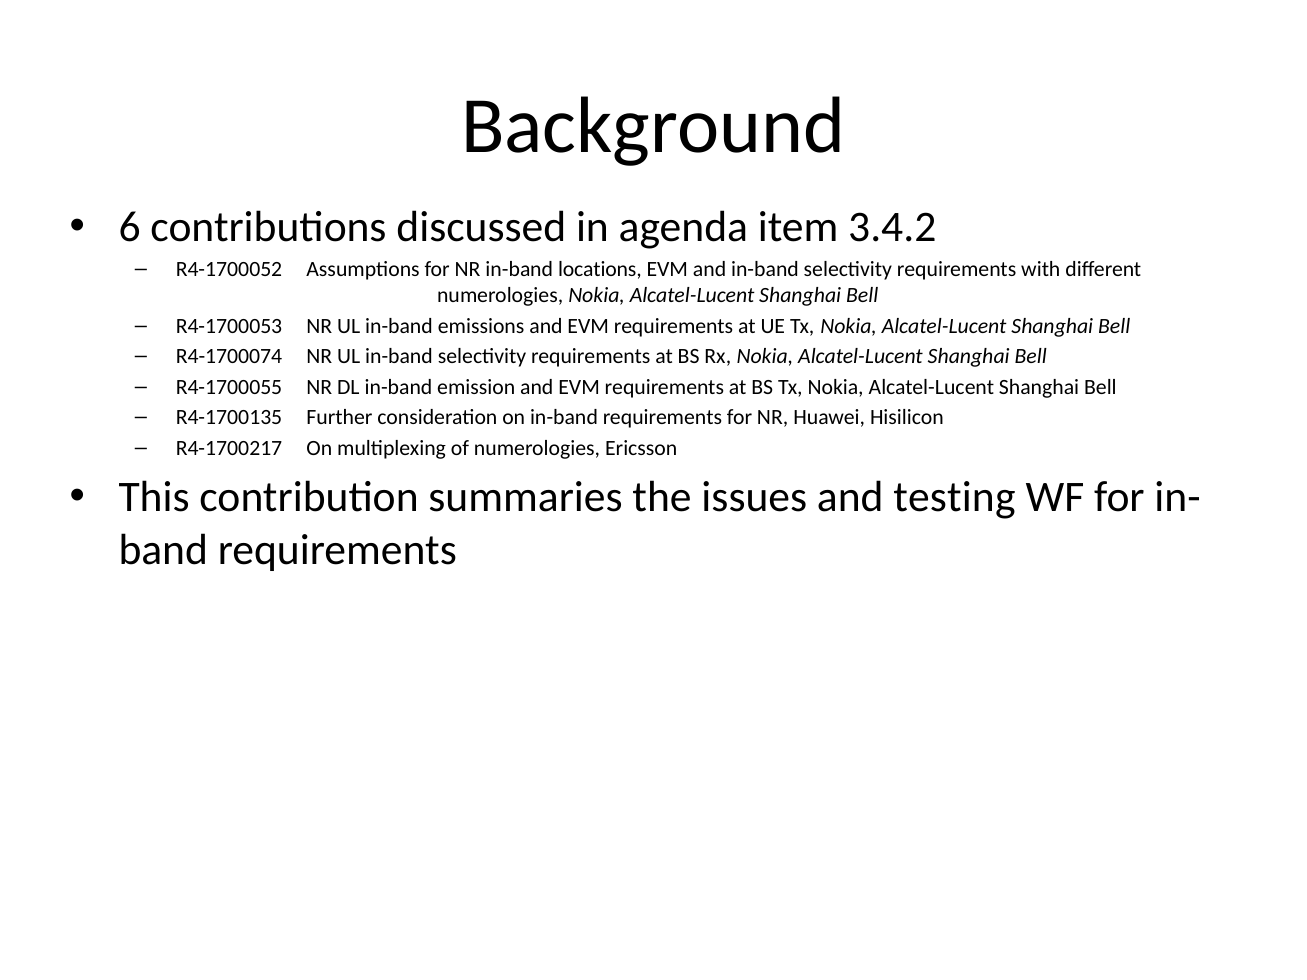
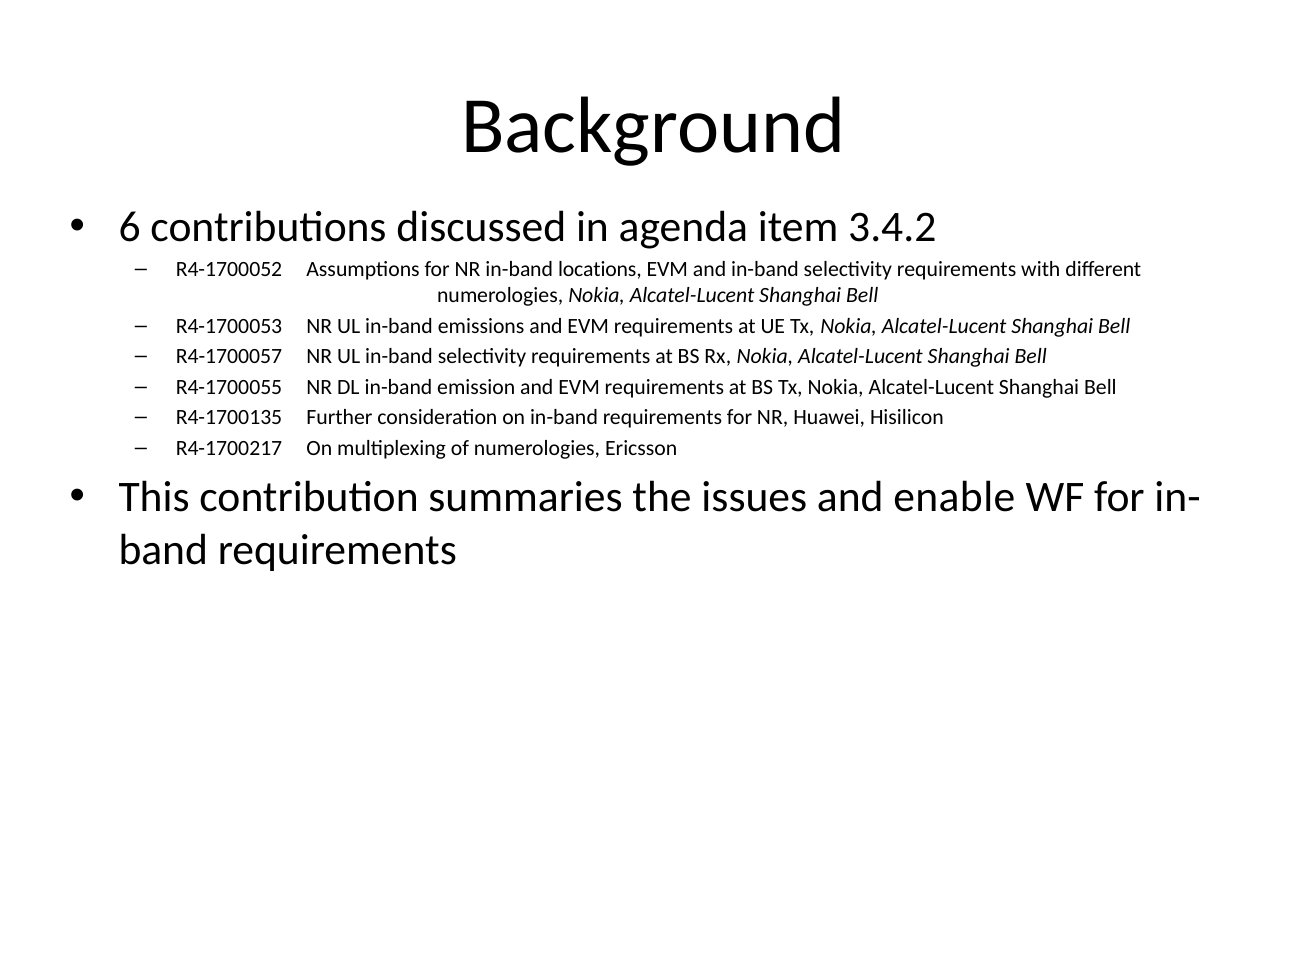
R4-1700074: R4-1700074 -> R4-1700057
testing: testing -> enable
